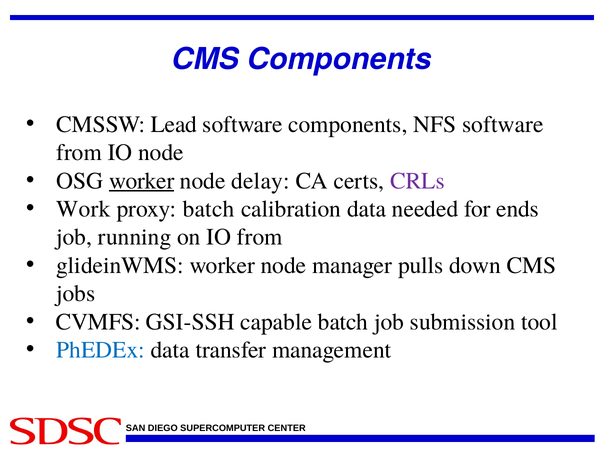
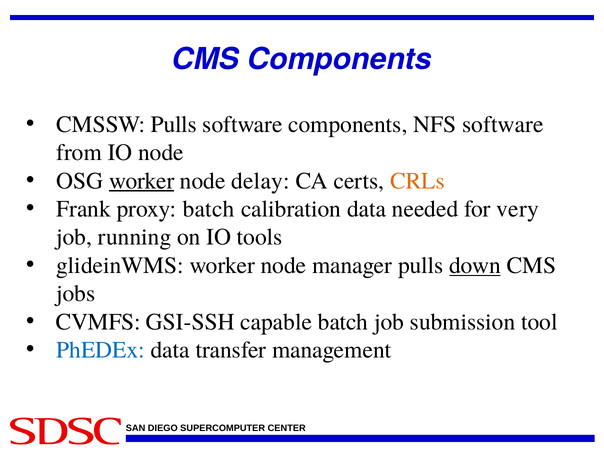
CMSSW Lead: Lead -> Pulls
CRLs colour: purple -> orange
Work: Work -> Frank
ends: ends -> very
IO from: from -> tools
down underline: none -> present
